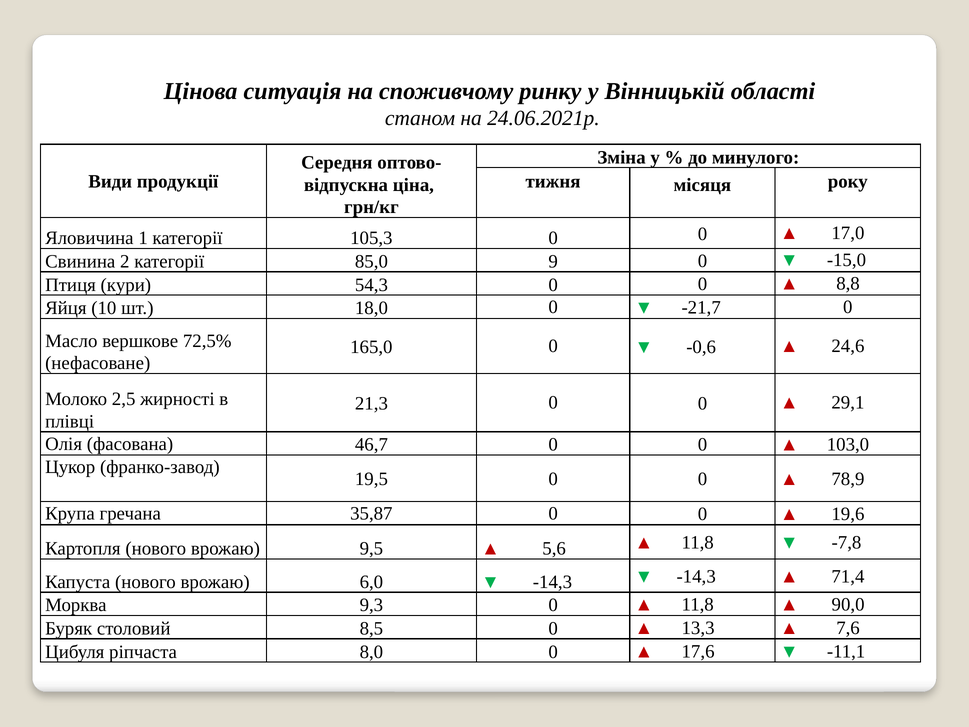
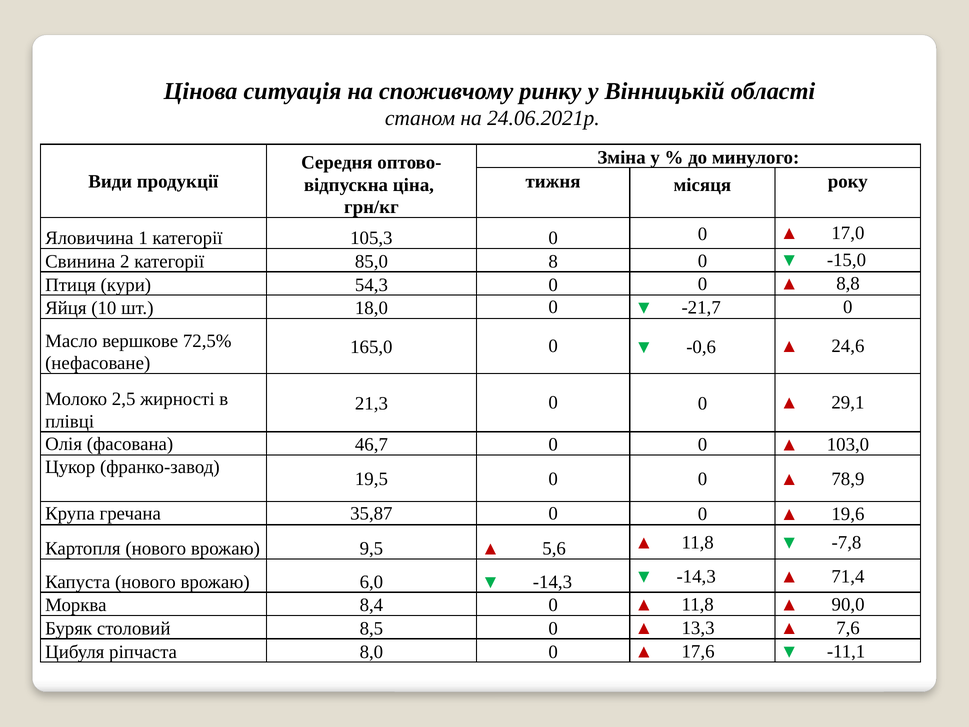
9: 9 -> 8
9,3: 9,3 -> 8,4
